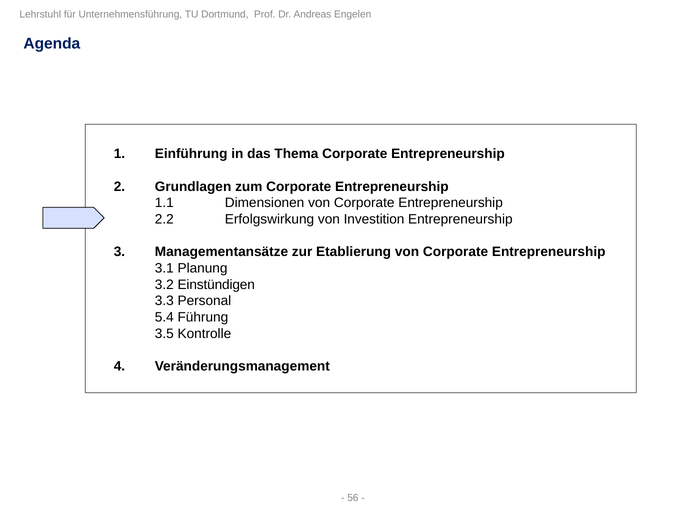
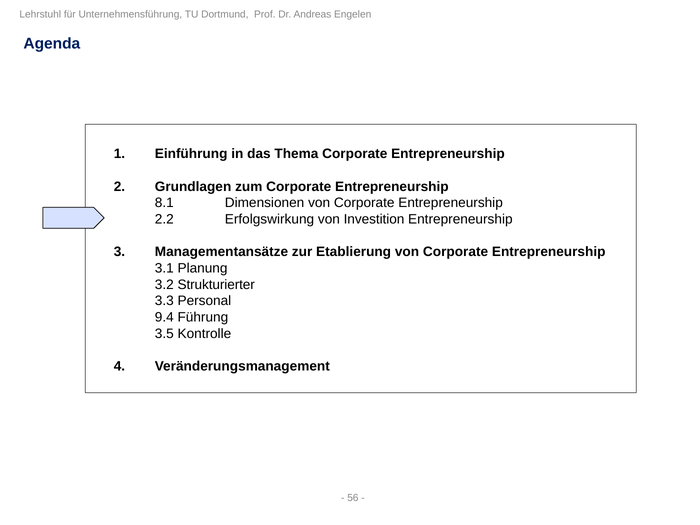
1.1: 1.1 -> 8.1
Einstündigen: Einstündigen -> Strukturierter
5.4: 5.4 -> 9.4
